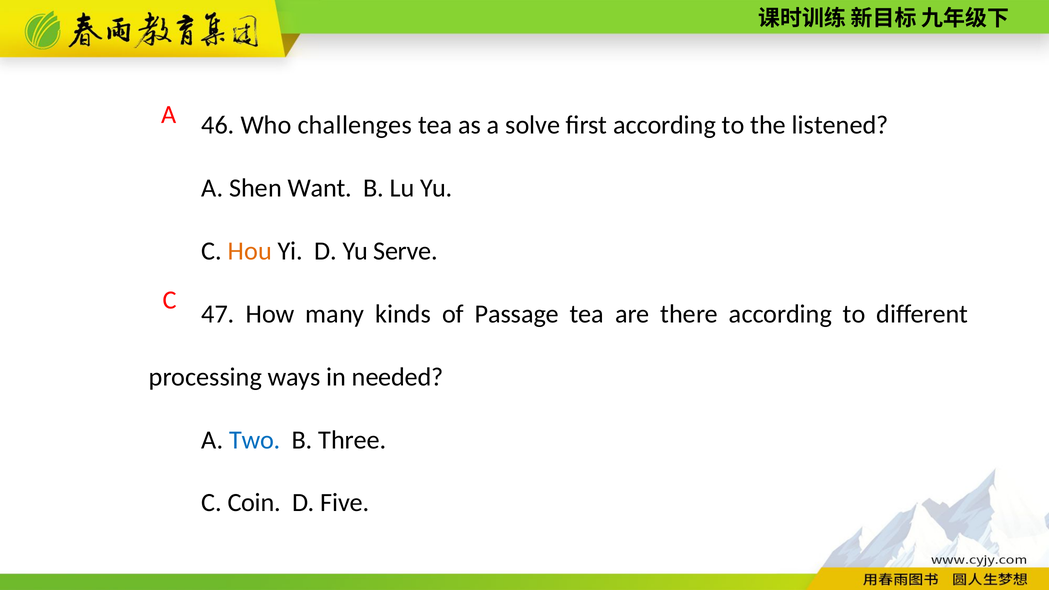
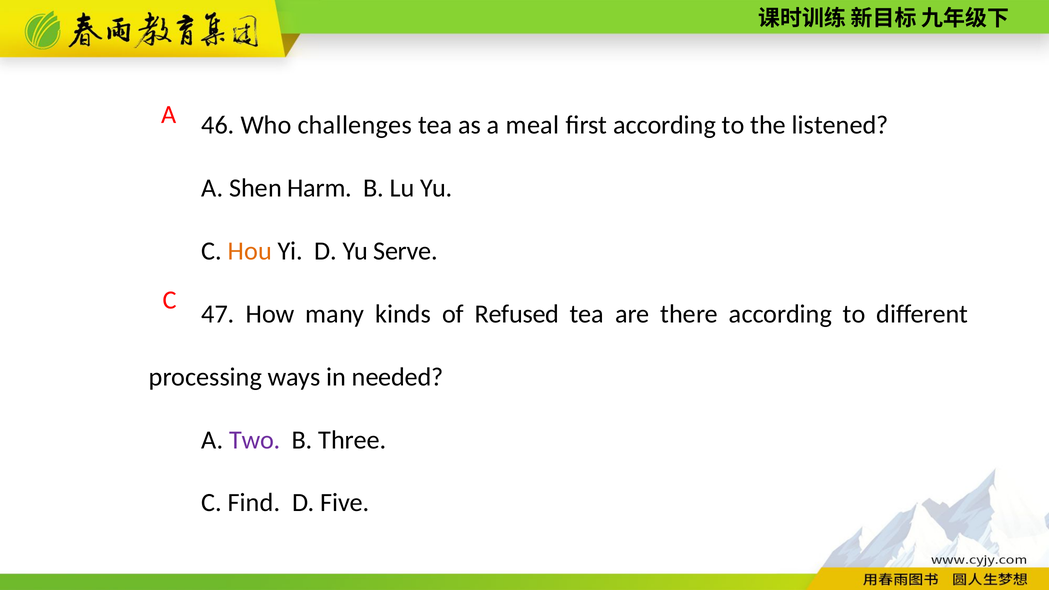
solve: solve -> meal
Want: Want -> Harm
Passage: Passage -> Refused
Two colour: blue -> purple
Coin: Coin -> Find
